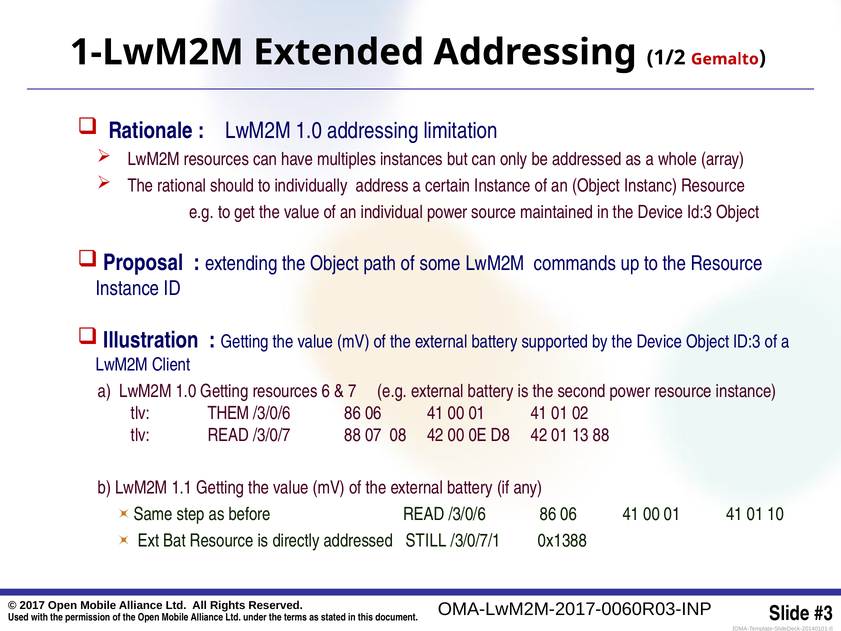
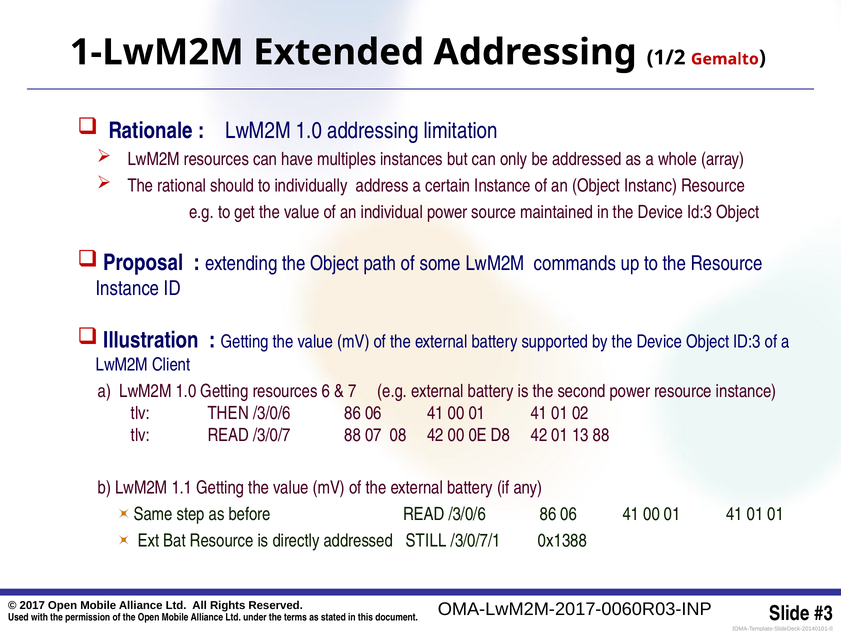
THEM: THEM -> THEN
01 10: 10 -> 01
